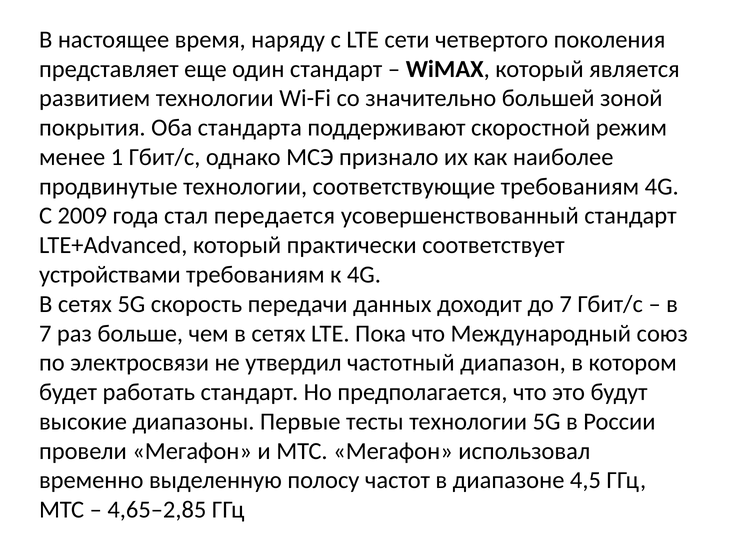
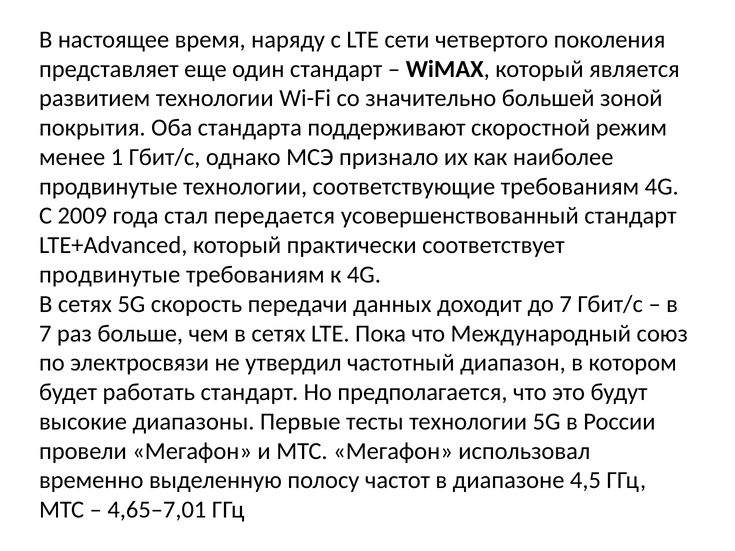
устройствами at (110, 275): устройствами -> продвинутые
4,65–2,85: 4,65–2,85 -> 4,65–7,01
